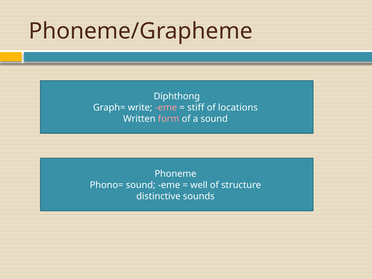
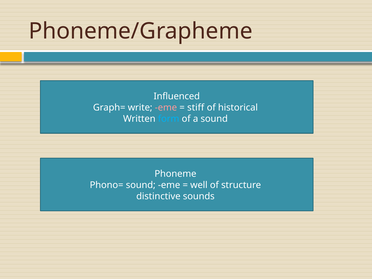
Diphthong: Diphthong -> Influenced
locations: locations -> historical
form colour: pink -> light blue
